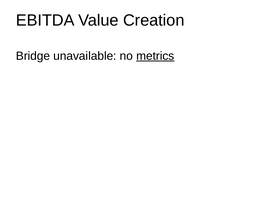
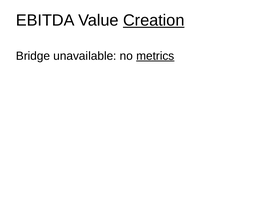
Creation underline: none -> present
